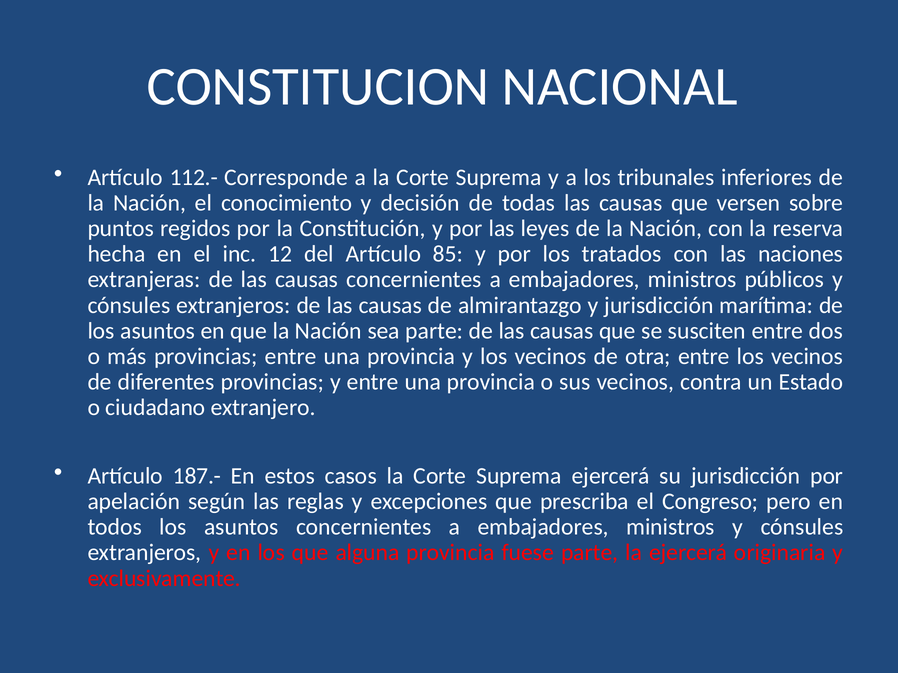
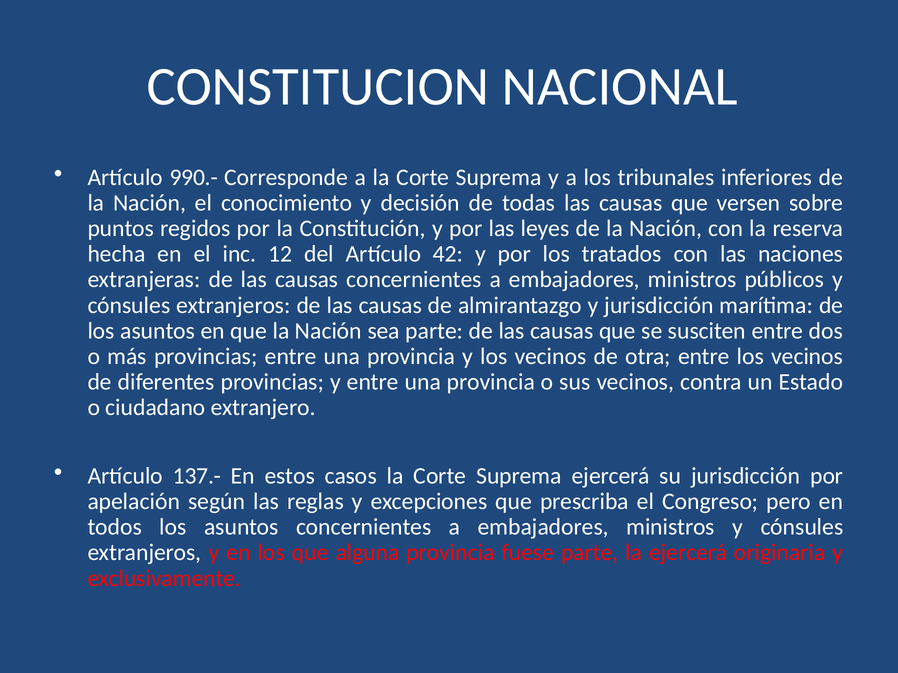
112.-: 112.- -> 990.-
85: 85 -> 42
187.-: 187.- -> 137.-
